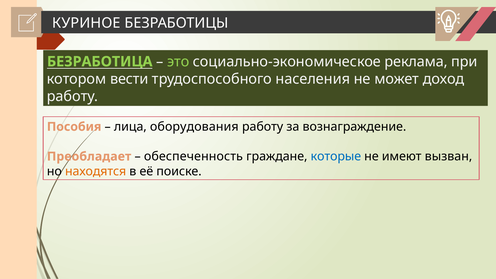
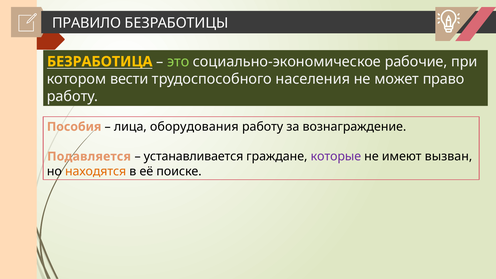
КУРИНОЕ: КУРИНОЕ -> ПРАВИЛО
БЕЗРАБОТИЦА colour: light green -> yellow
реклама: реклама -> рабочие
доход: доход -> право
Преобладает: Преобладает -> Подавляется
обеспеченность: обеспеченность -> устанавливается
которые colour: blue -> purple
